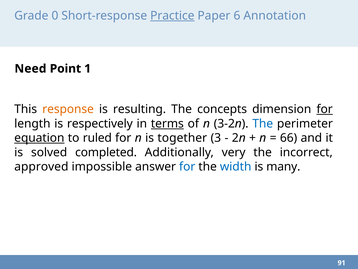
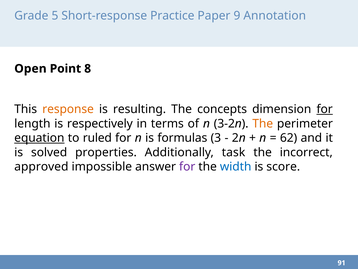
0: 0 -> 5
Practice underline: present -> none
6: 6 -> 9
Need: Need -> Open
1: 1 -> 8
terms underline: present -> none
The at (263, 123) colour: blue -> orange
together: together -> formulas
66: 66 -> 62
completed: completed -> properties
very: very -> task
for at (187, 166) colour: blue -> purple
many: many -> score
